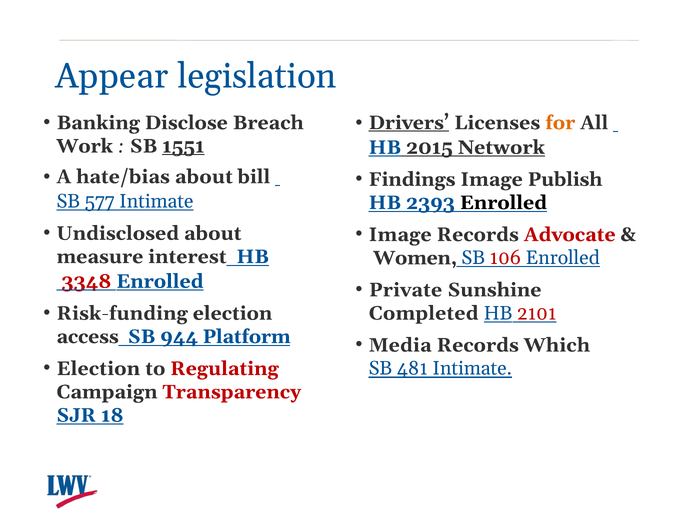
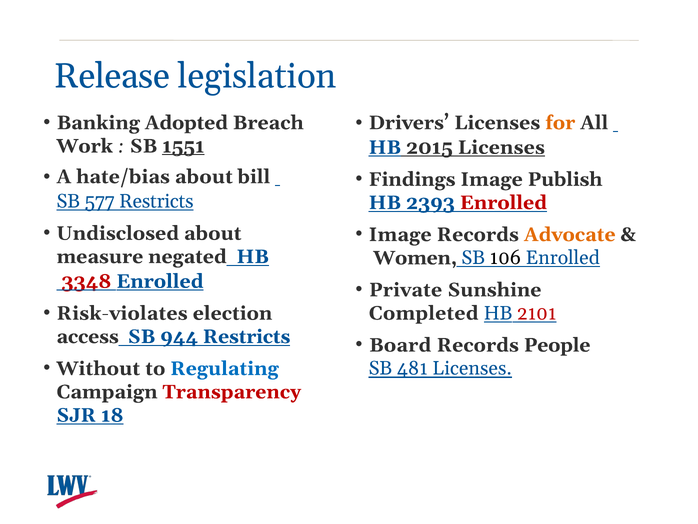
Appear: Appear -> Release
Disclose: Disclose -> Adopted
Drivers underline: present -> none
2015 Network: Network -> Licenses
Enrolled at (503, 203) colour: black -> red
577 Intimate: Intimate -> Restricts
Advocate colour: red -> orange
interest: interest -> negated
106 colour: red -> black
Risk-funding: Risk-funding -> Risk-violates
944 Platform: Platform -> Restricts
Media: Media -> Board
Which: Which -> People
Election at (98, 368): Election -> Without
Regulating colour: red -> blue
481 Intimate: Intimate -> Licenses
